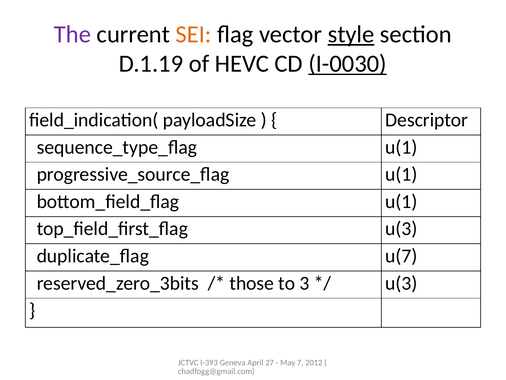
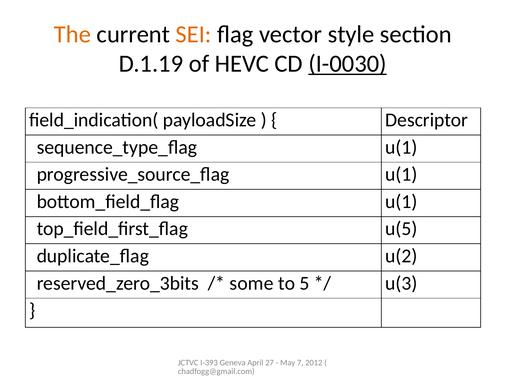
The colour: purple -> orange
style underline: present -> none
u(3 at (401, 229): u(3 -> u(5
u(7: u(7 -> u(2
those: those -> some
3: 3 -> 5
